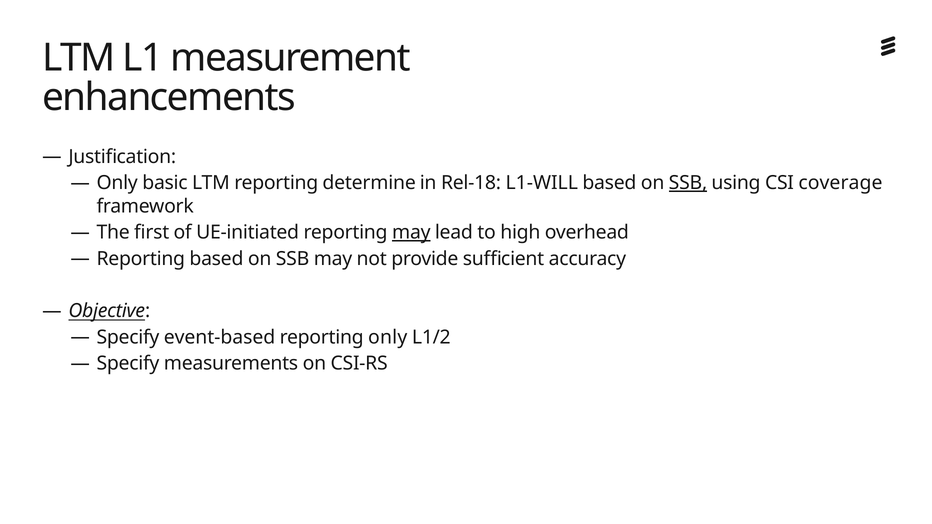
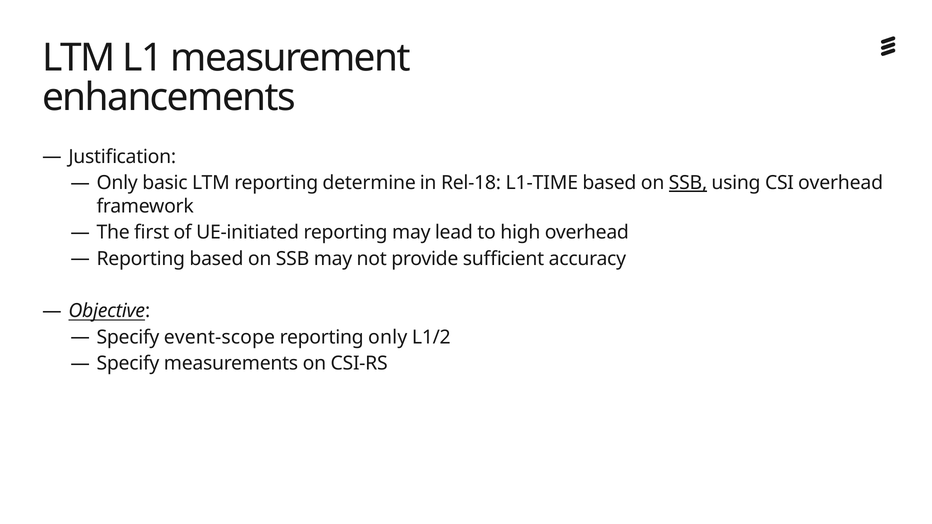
L1-WILL: L1-WILL -> L1-TIME
CSI coverage: coverage -> overhead
may at (411, 233) underline: present -> none
event-based: event-based -> event-scope
